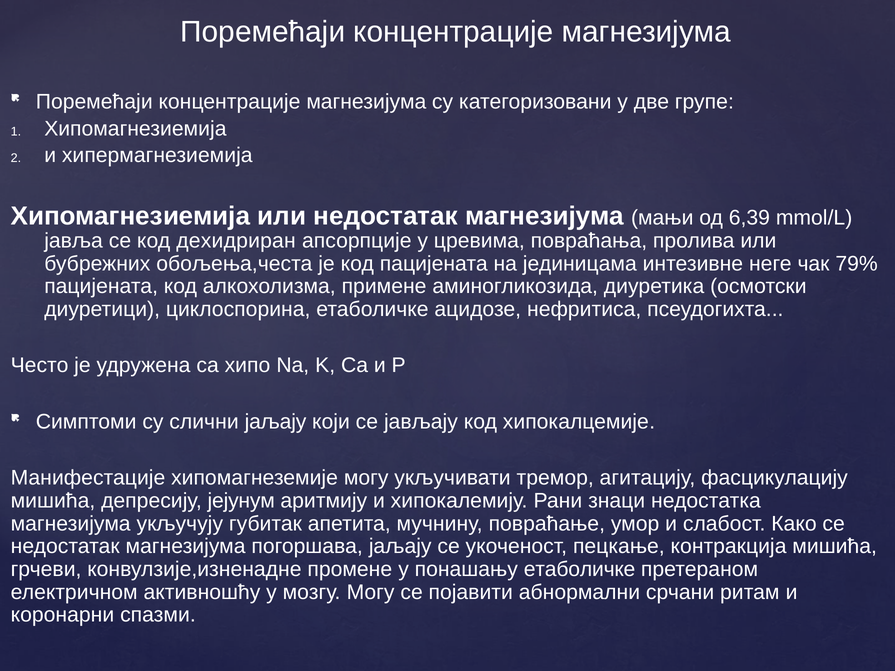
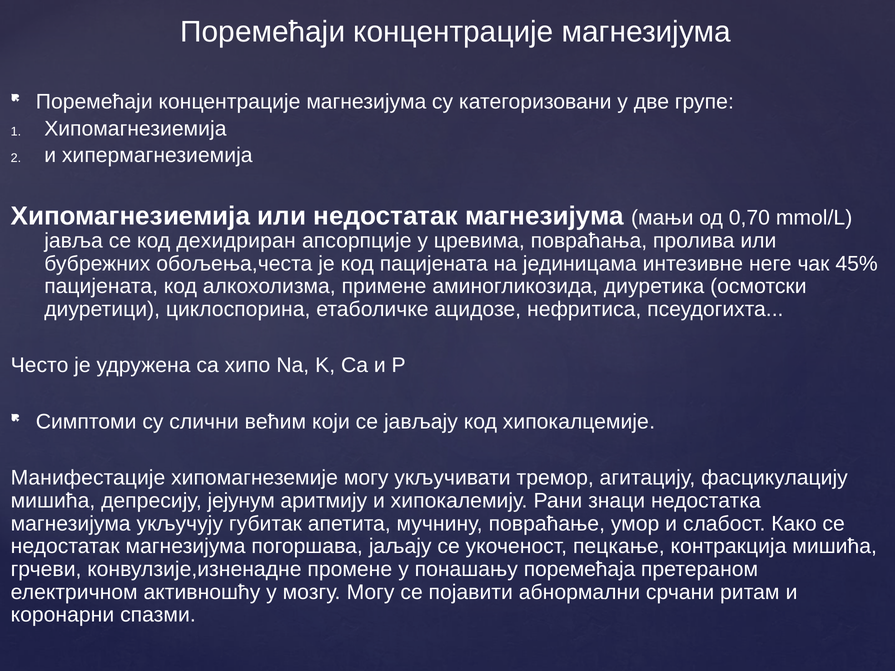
6,39: 6,39 -> 0,70
79%: 79% -> 45%
слични јаљају: јаљају -> већим
понашању етаболичке: етаболичке -> поремећаја
